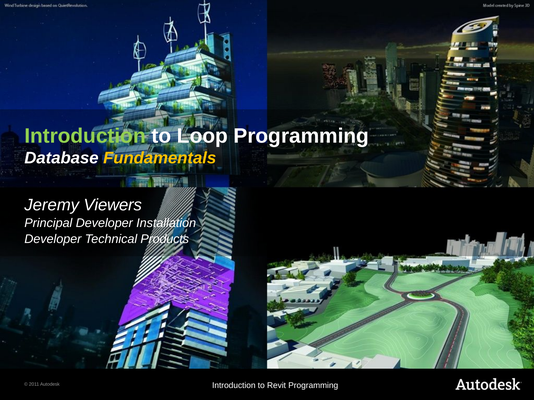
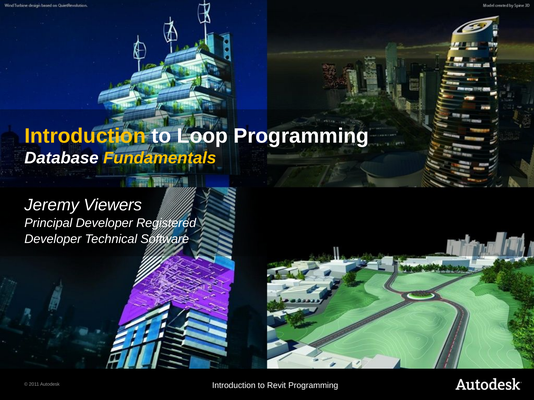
Introduction at (85, 136) colour: light green -> yellow
Installation: Installation -> Registered
Products: Products -> Software
